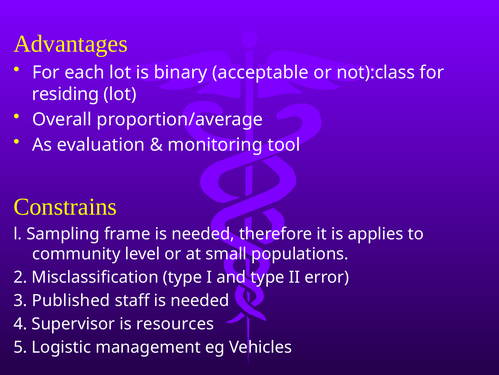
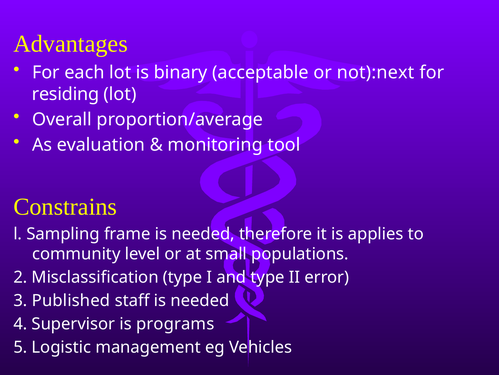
not):class: not):class -> not):next
resources: resources -> programs
